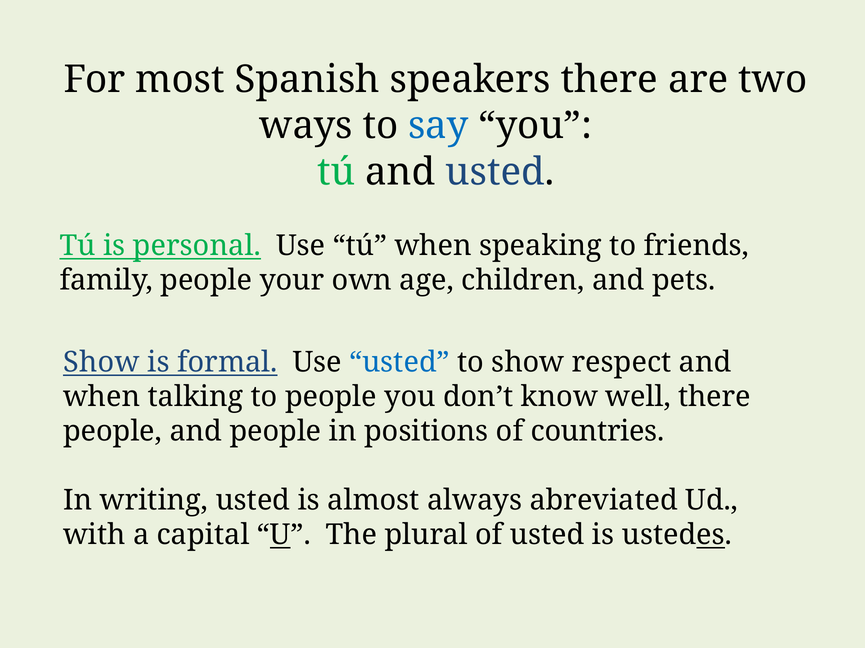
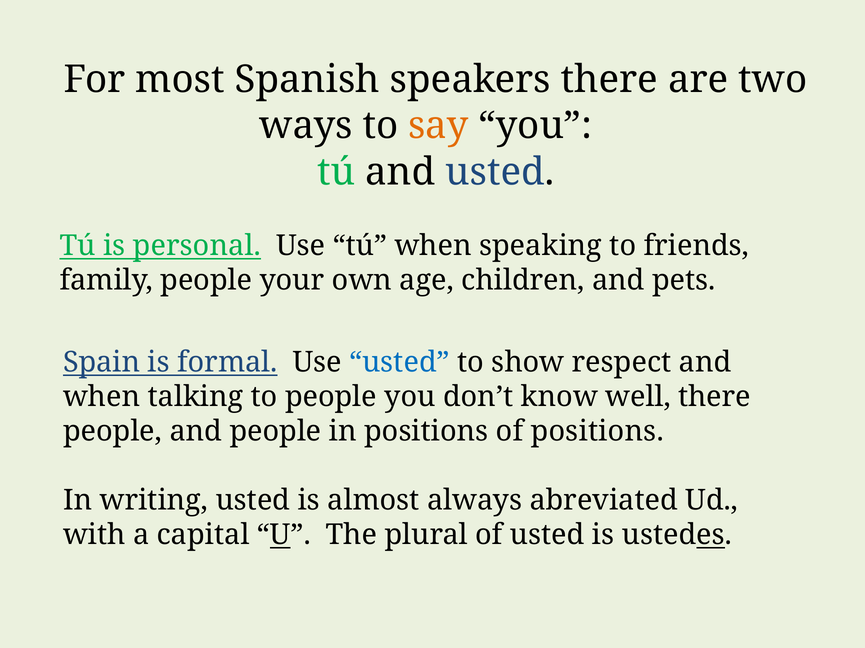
say colour: blue -> orange
Show at (101, 362): Show -> Spain
of countries: countries -> positions
